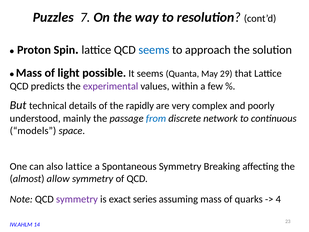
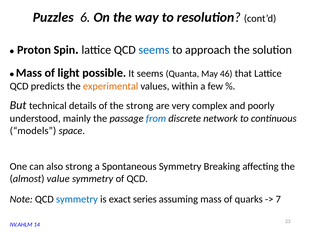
7: 7 -> 6
29: 29 -> 46
experimental colour: purple -> orange
the rapidly: rapidly -> strong
also lattice: lattice -> strong
allow: allow -> value
symmetry at (77, 199) colour: purple -> blue
4: 4 -> 7
